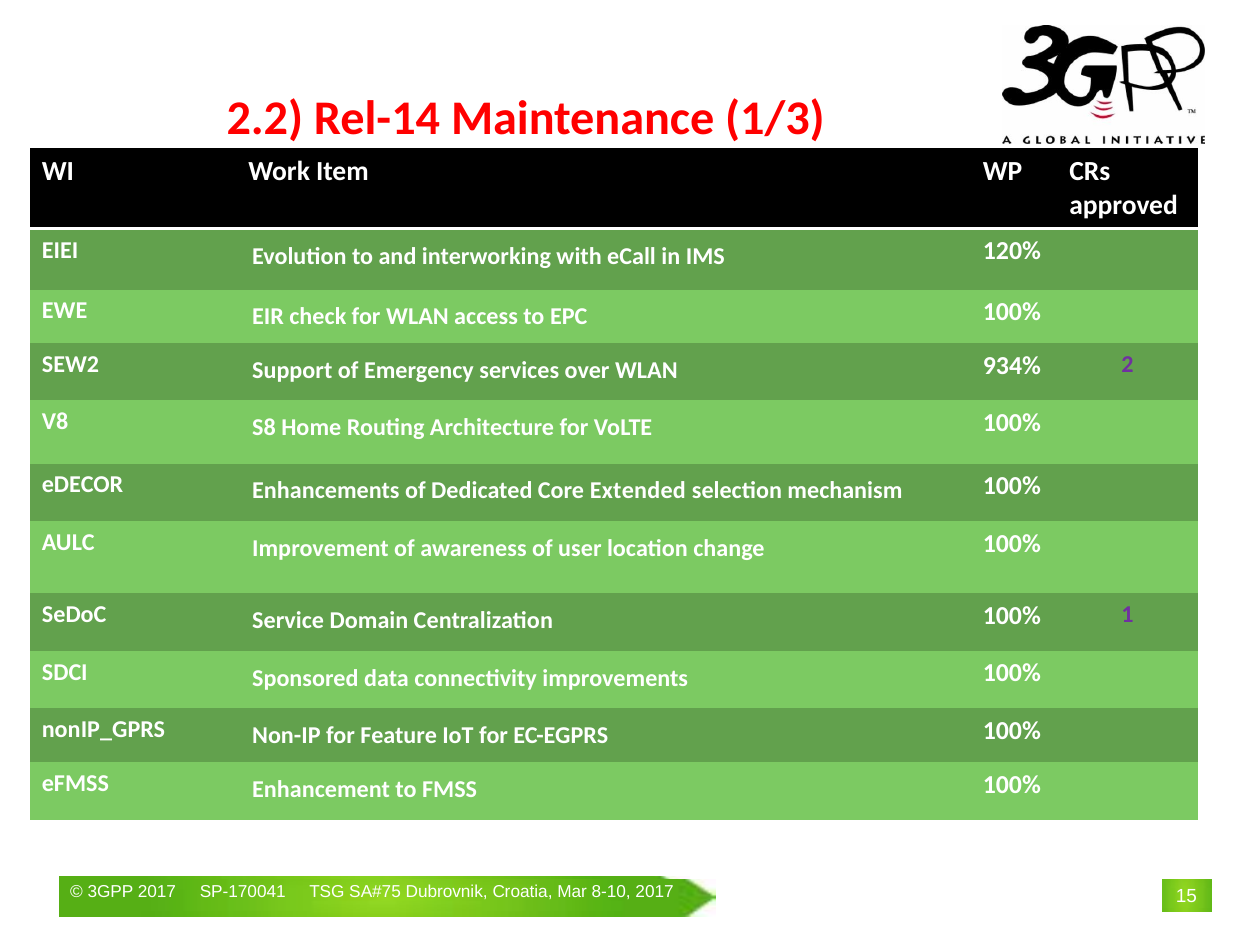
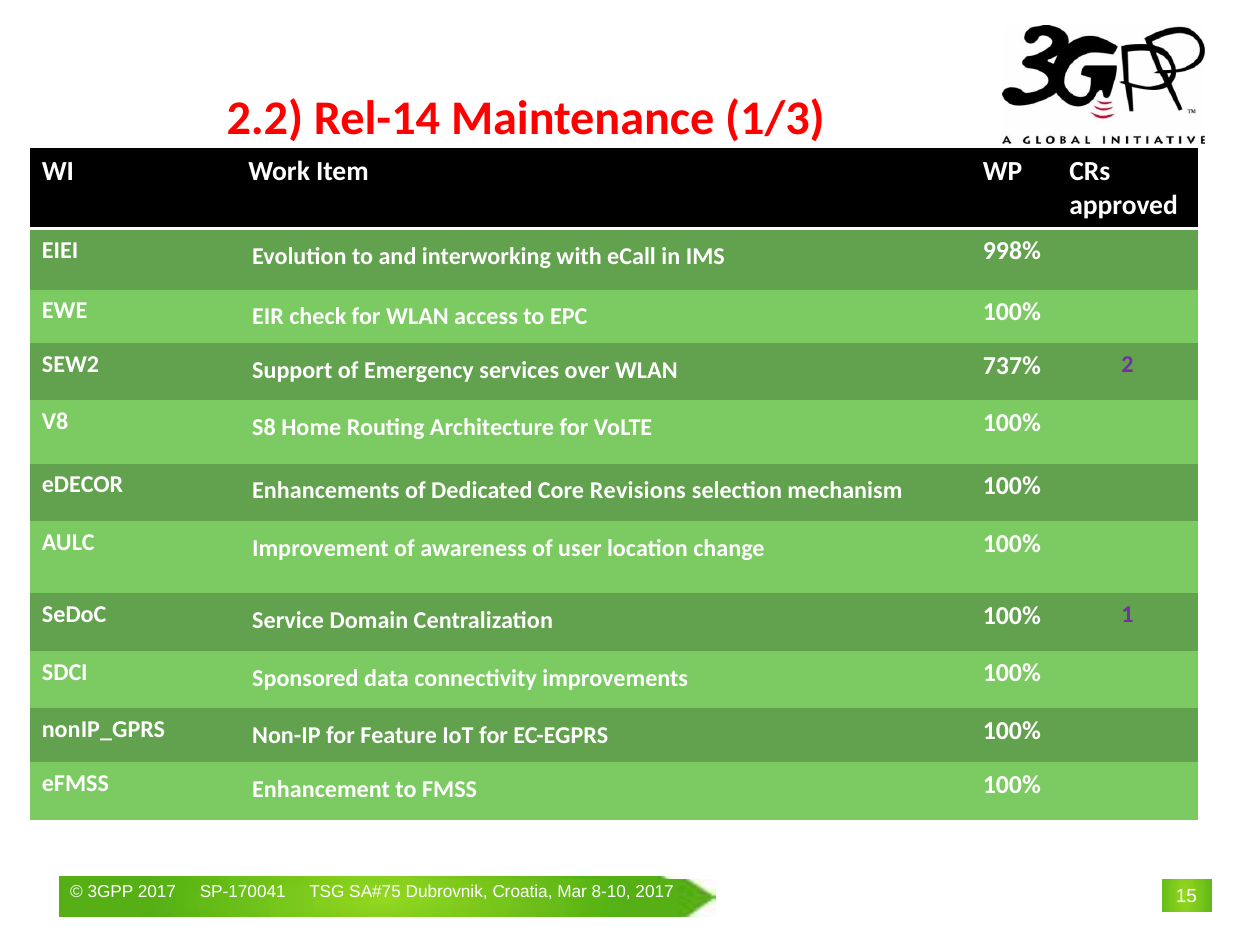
120%: 120% -> 998%
934%: 934% -> 737%
Extended: Extended -> Revisions
